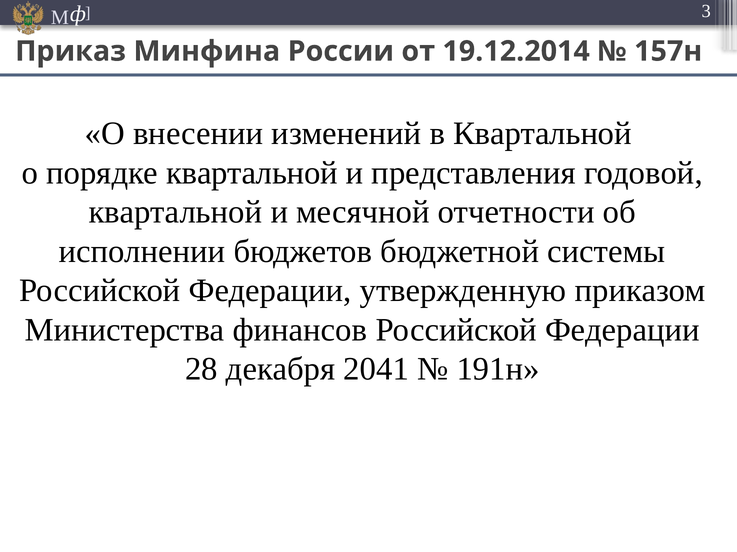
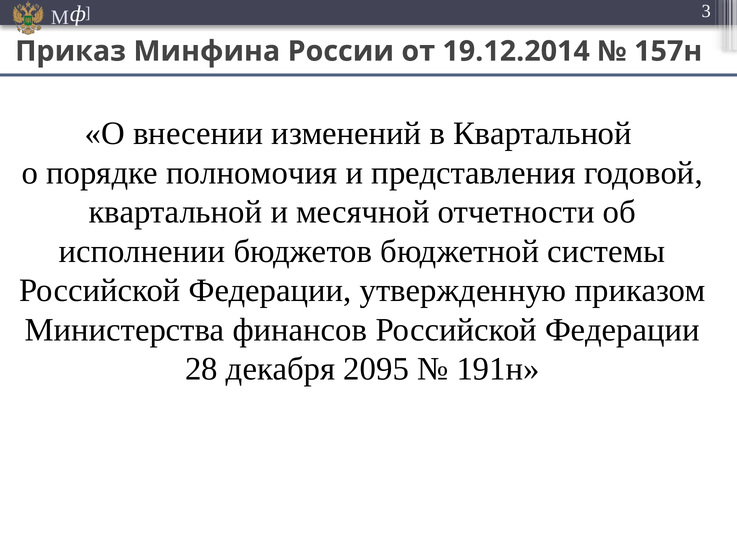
порядке квартальной: квартальной -> полномочия
2041: 2041 -> 2095
